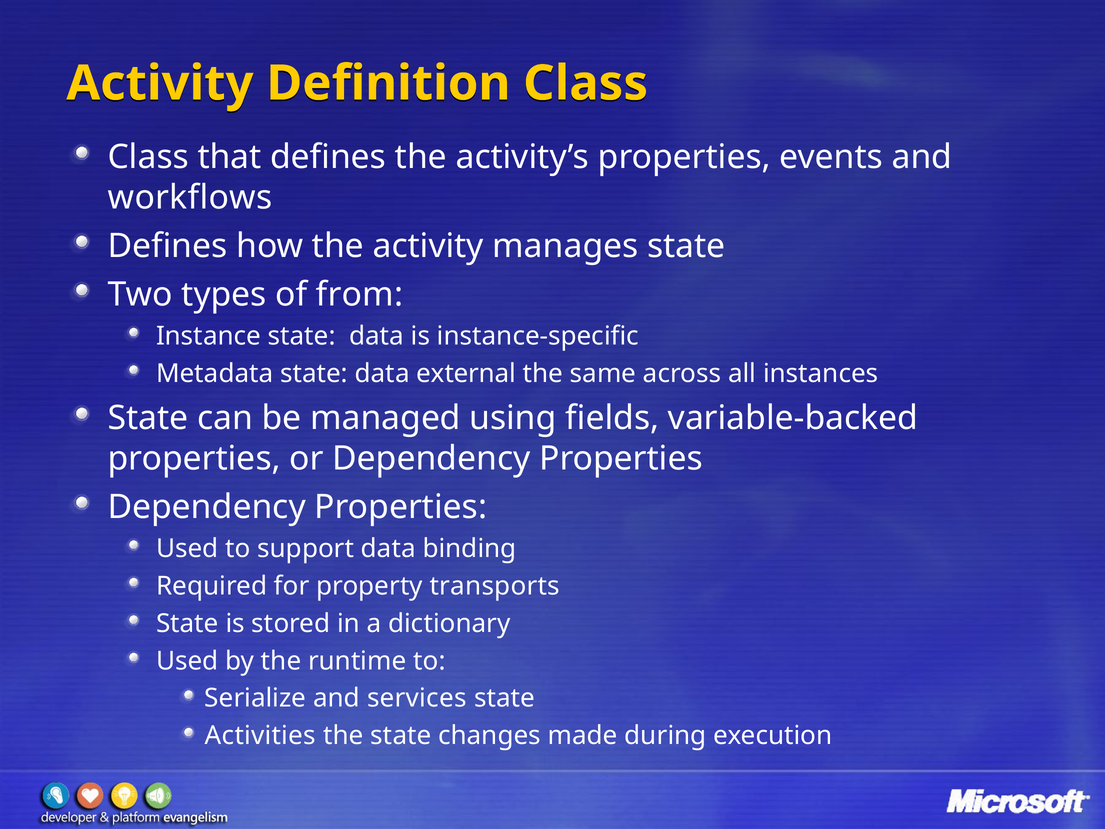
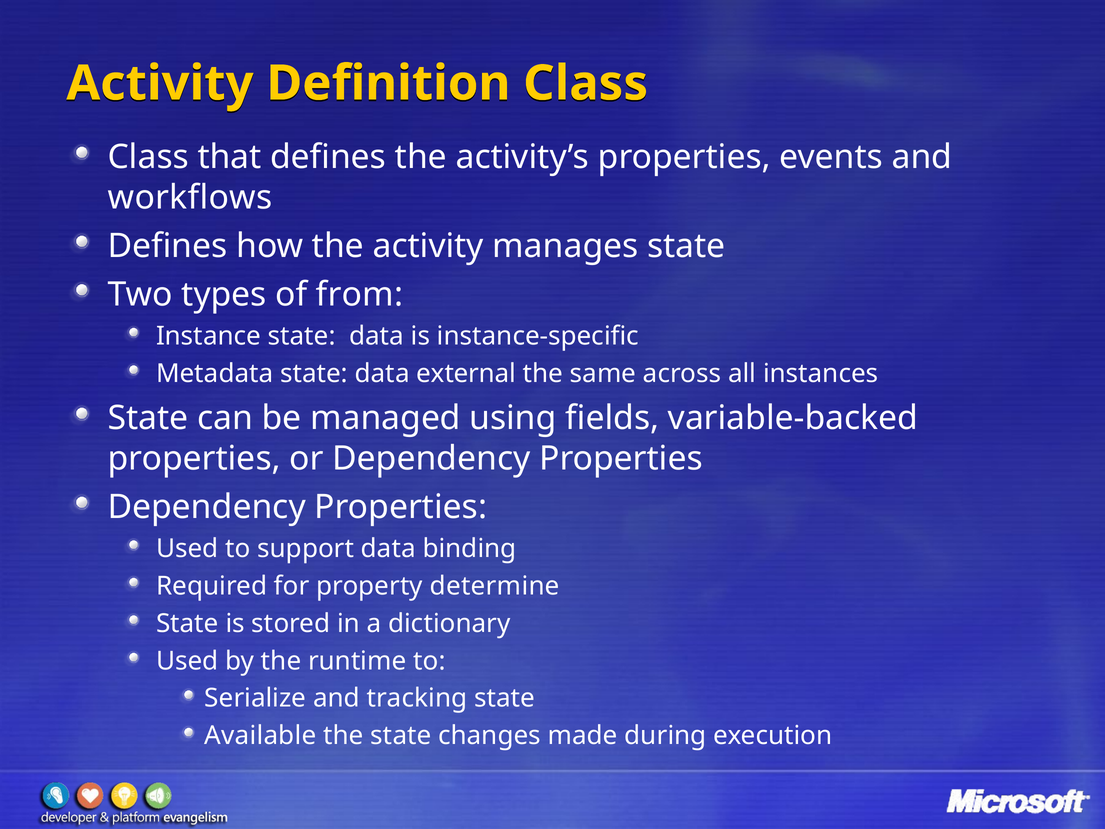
transports: transports -> determine
services: services -> tracking
Activities: Activities -> Available
